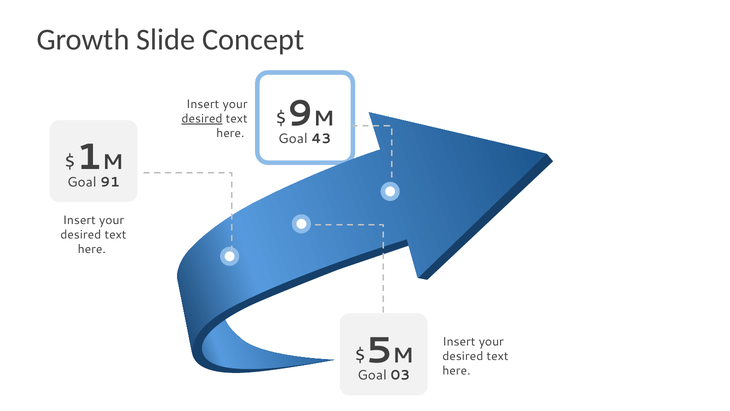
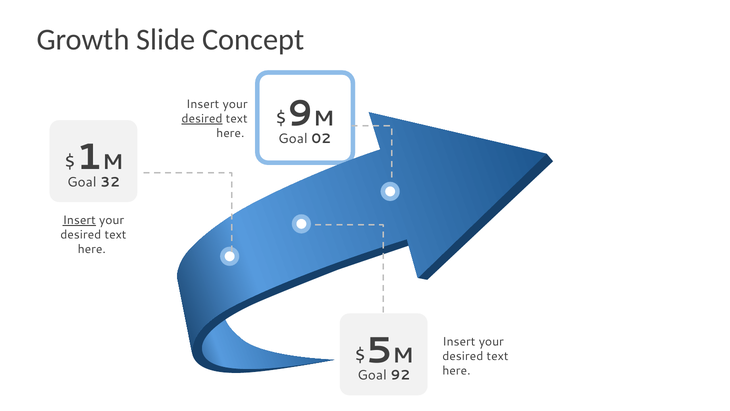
43: 43 -> 02
91: 91 -> 32
Insert at (79, 220) underline: none -> present
03: 03 -> 92
